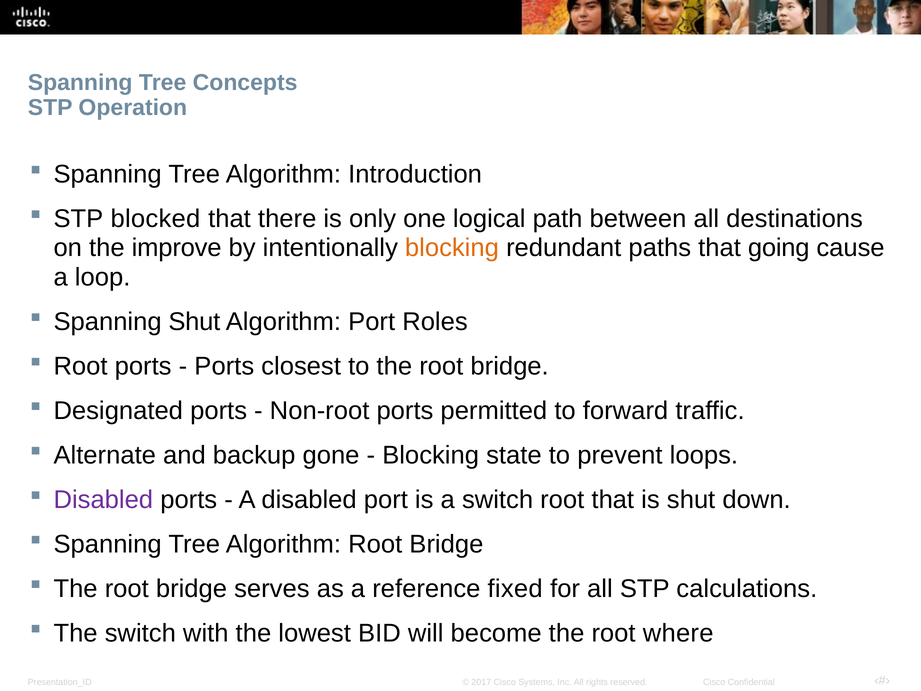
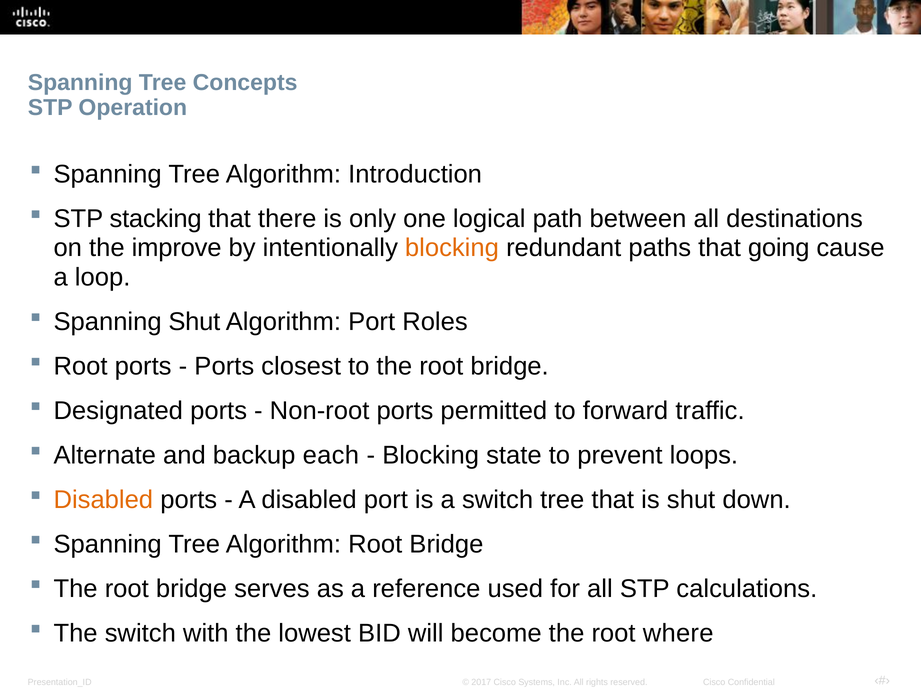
blocked: blocked -> stacking
gone: gone -> each
Disabled at (103, 500) colour: purple -> orange
switch root: root -> tree
fixed: fixed -> used
